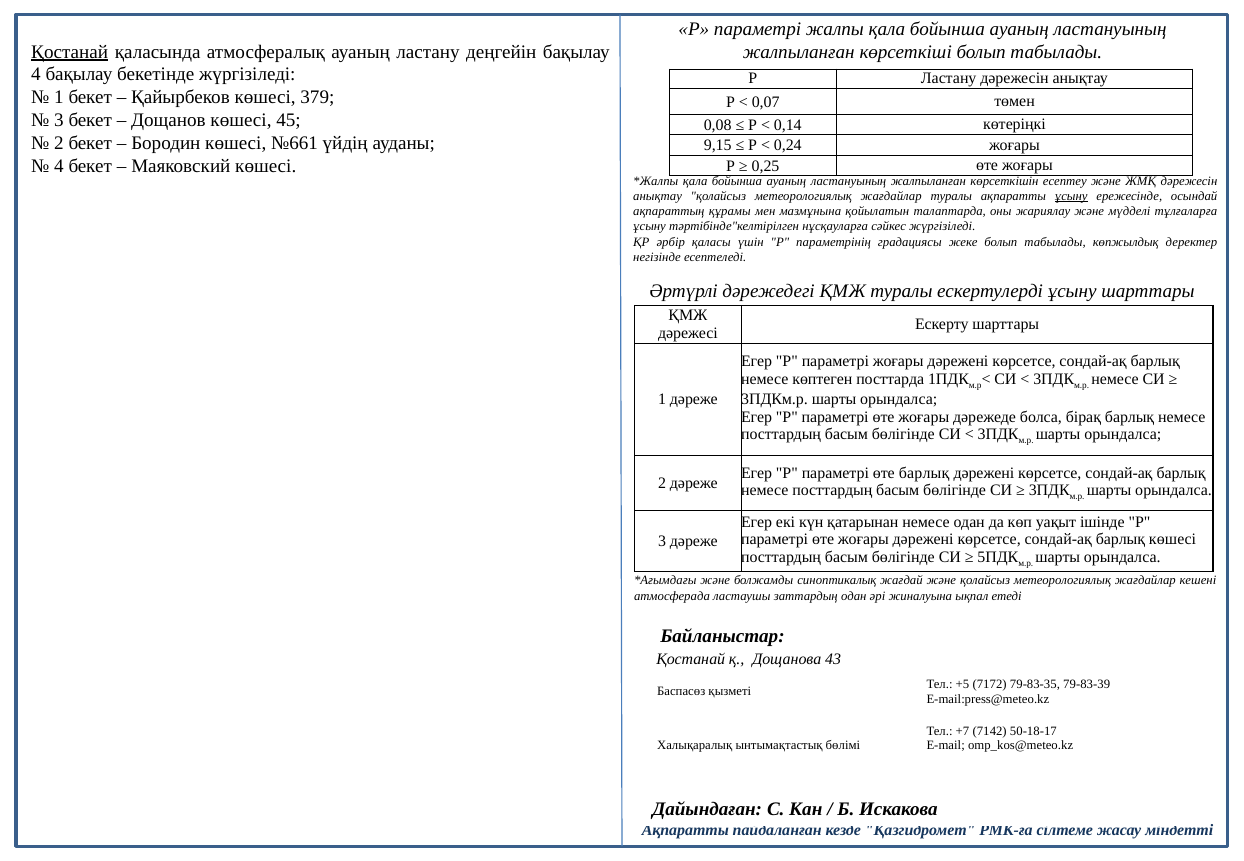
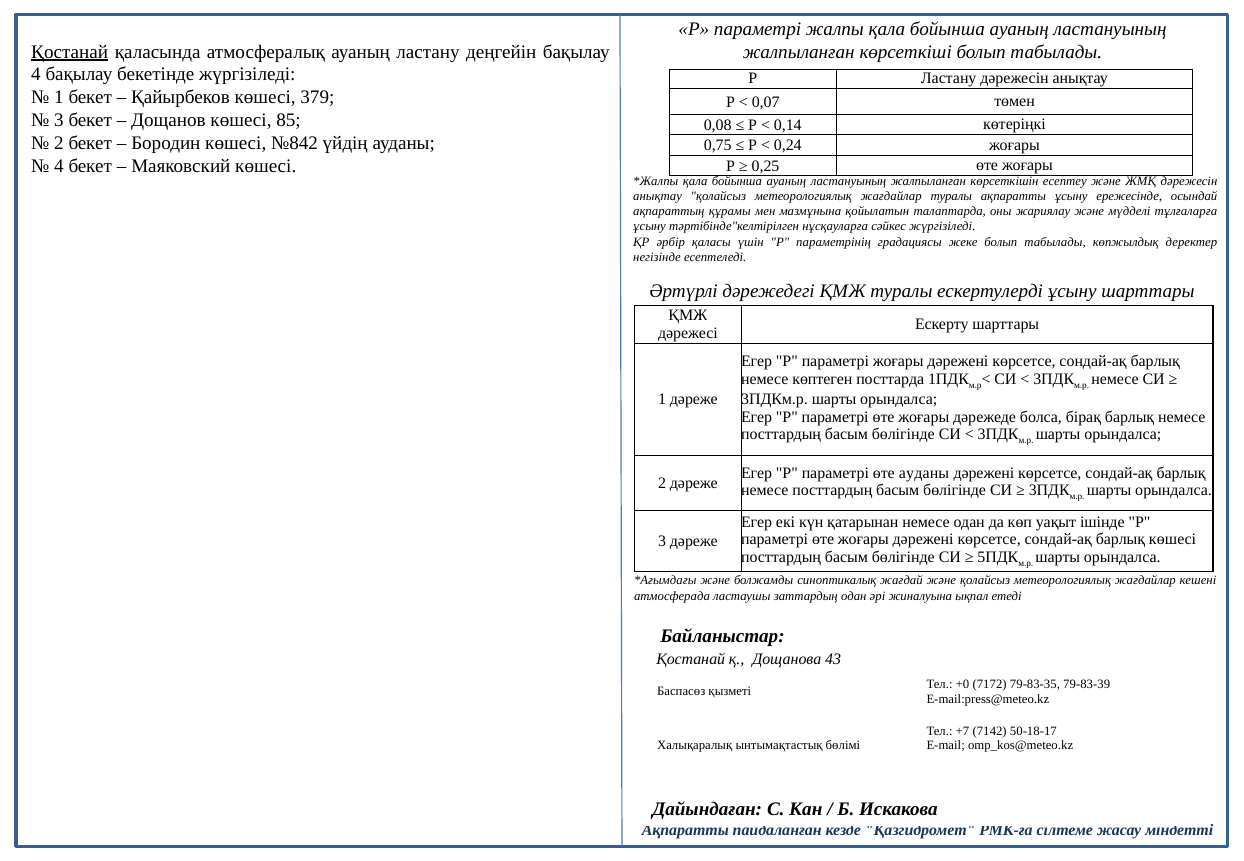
45: 45 -> 85
№661: №661 -> №842
9,15: 9,15 -> 0,75
ұсыну at (1071, 196) underline: present -> none
өте барлық: барлық -> ауданы
+5: +5 -> +0
